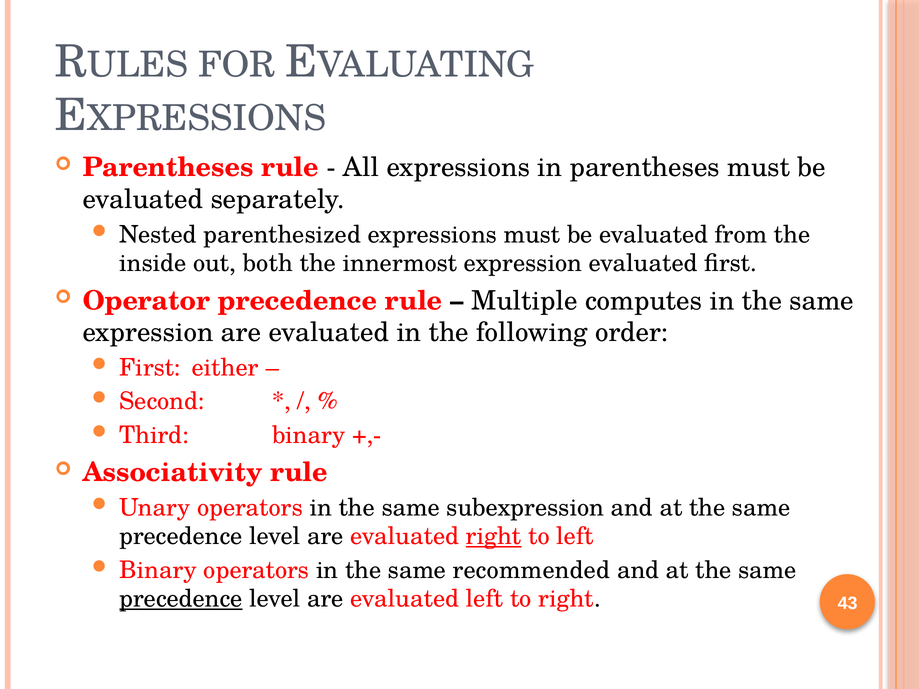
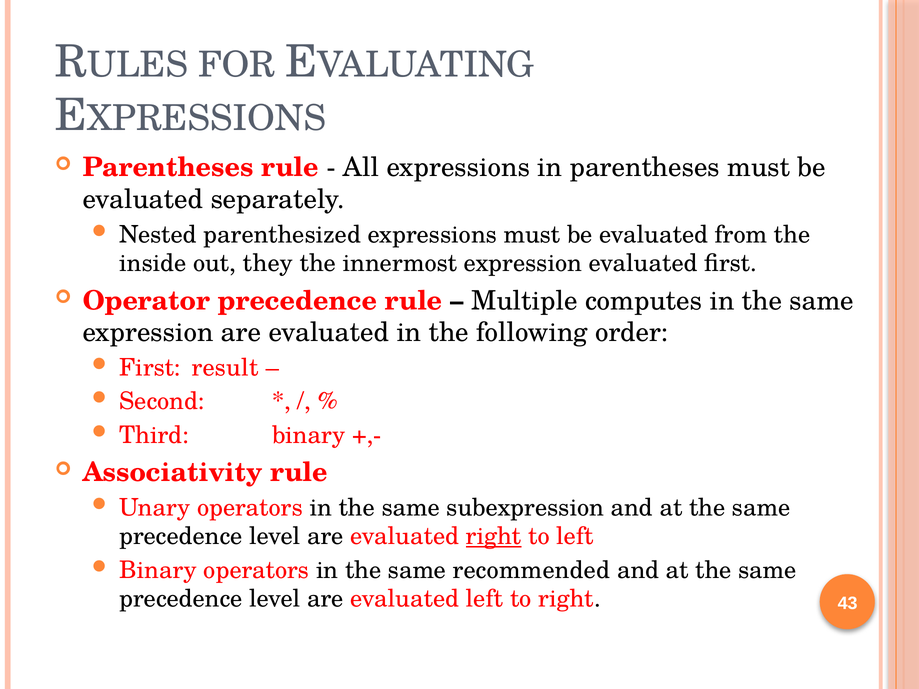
both: both -> they
either: either -> result
precedence at (181, 599) underline: present -> none
